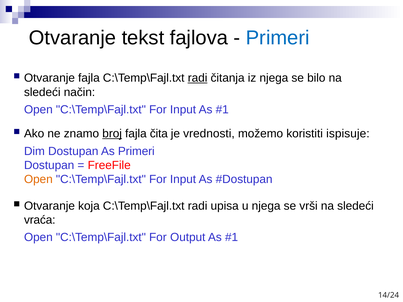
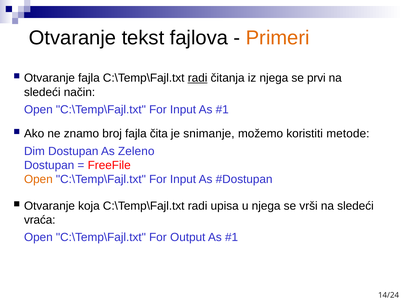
Primeri at (278, 38) colour: blue -> orange
bilo: bilo -> prvi
broj underline: present -> none
vrednosti: vrednosti -> snimanje
ispisuje: ispisuje -> metode
As Primeri: Primeri -> Zeleno
